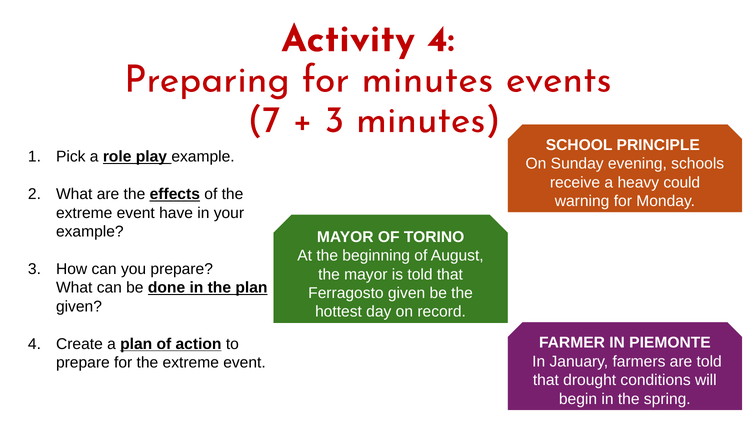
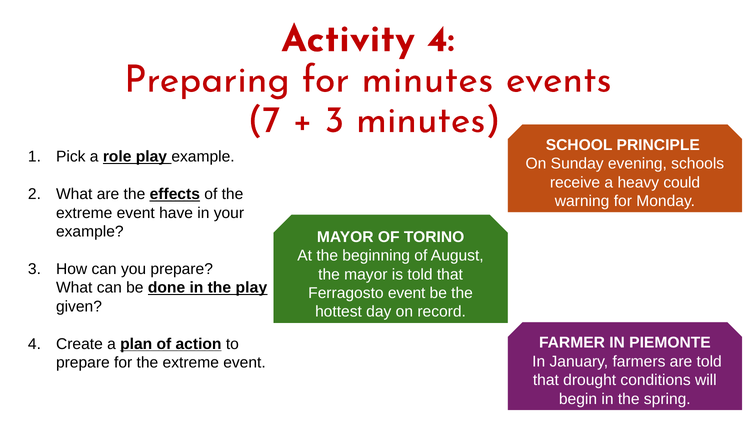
the plan: plan -> play
Ferragosto given: given -> event
